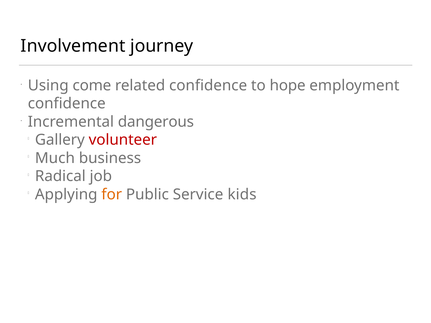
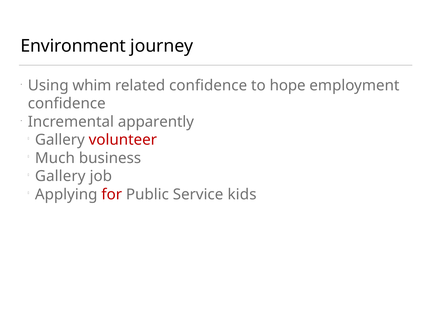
Involvement: Involvement -> Environment
come: come -> whim
dangerous: dangerous -> apparently
Radical at (60, 176): Radical -> Gallery
for colour: orange -> red
